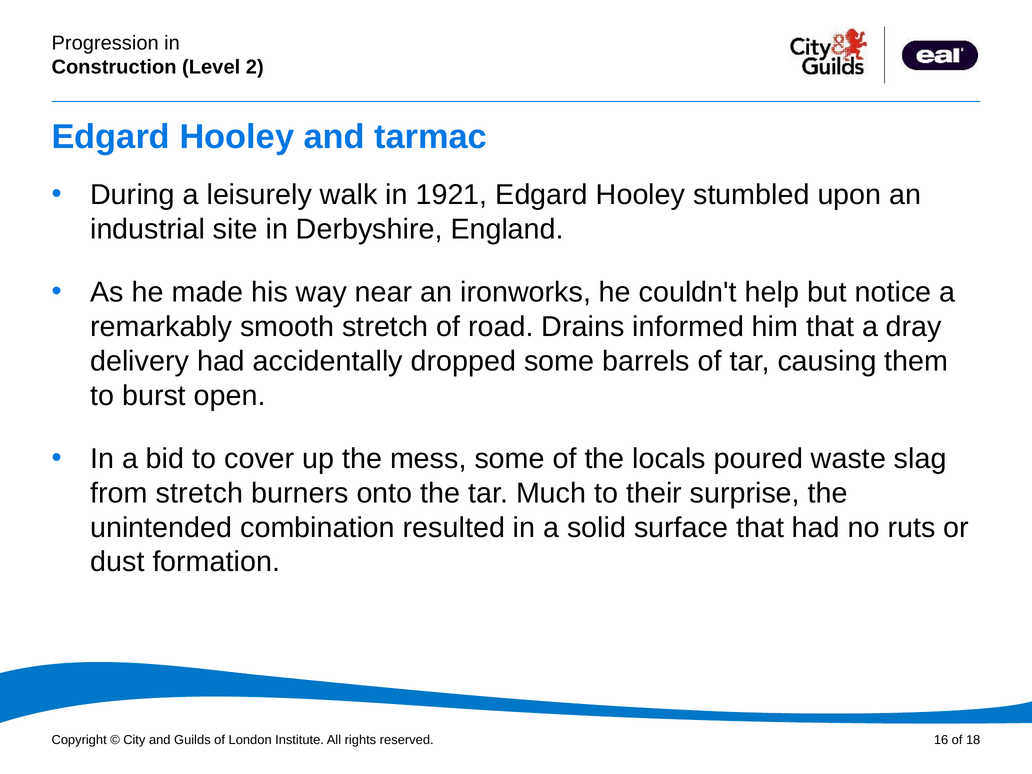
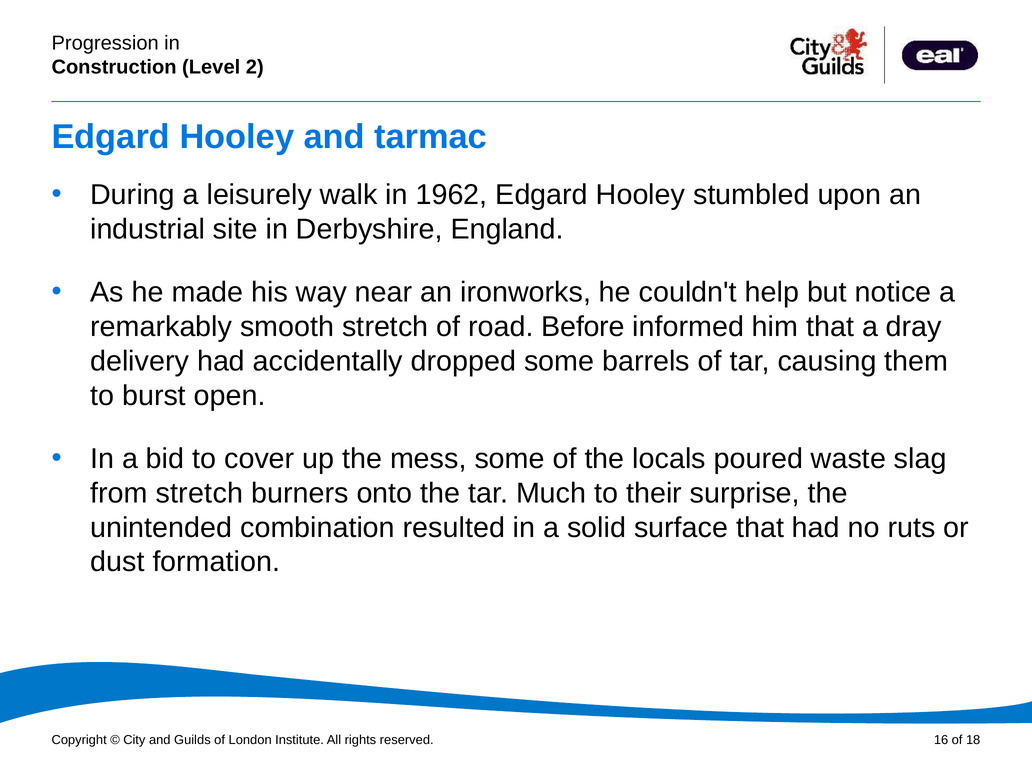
1921: 1921 -> 1962
Drains: Drains -> Before
